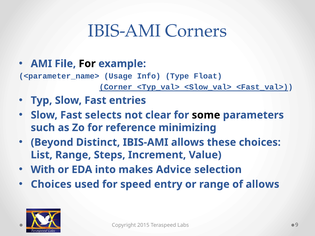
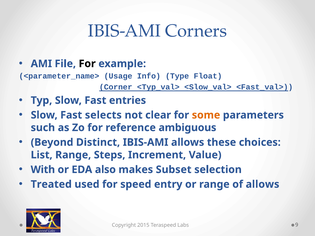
some colour: black -> orange
minimizing: minimizing -> ambiguous
into: into -> also
Advice: Advice -> Subset
Choices at (51, 184): Choices -> Treated
